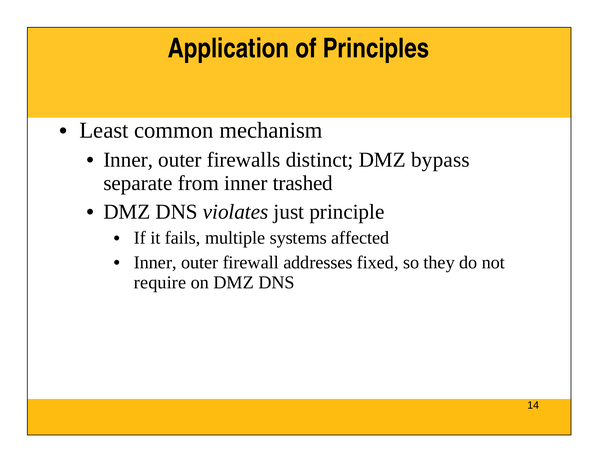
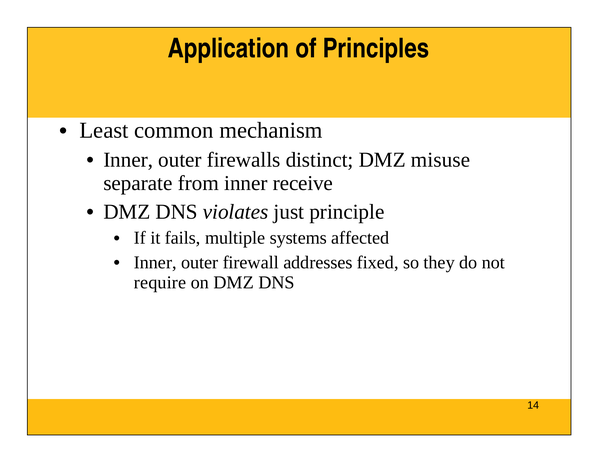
bypass: bypass -> misuse
trashed: trashed -> receive
